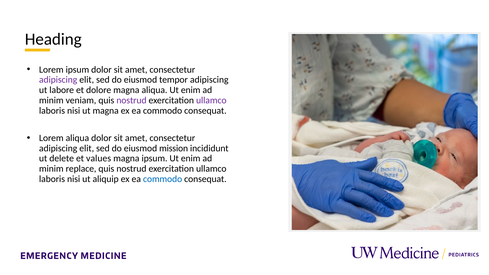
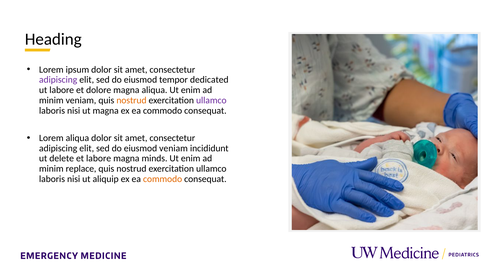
tempor adipiscing: adipiscing -> dedicated
nostrud at (131, 100) colour: purple -> orange
eiusmod mission: mission -> veniam
et values: values -> labore
magna ipsum: ipsum -> minds
commodo at (163, 179) colour: blue -> orange
